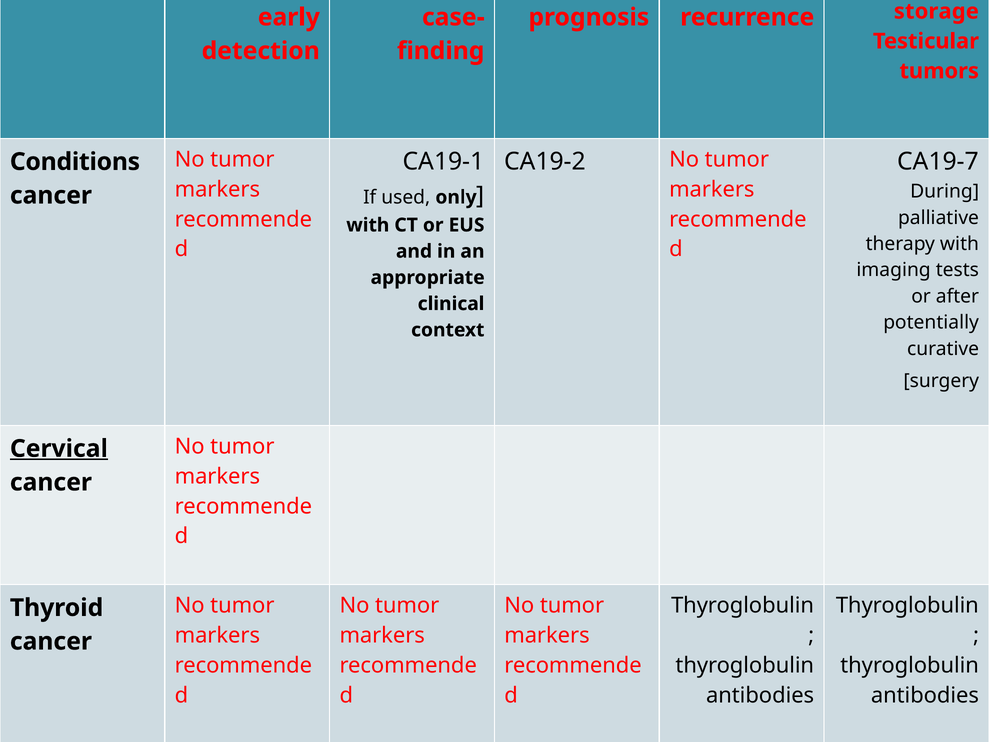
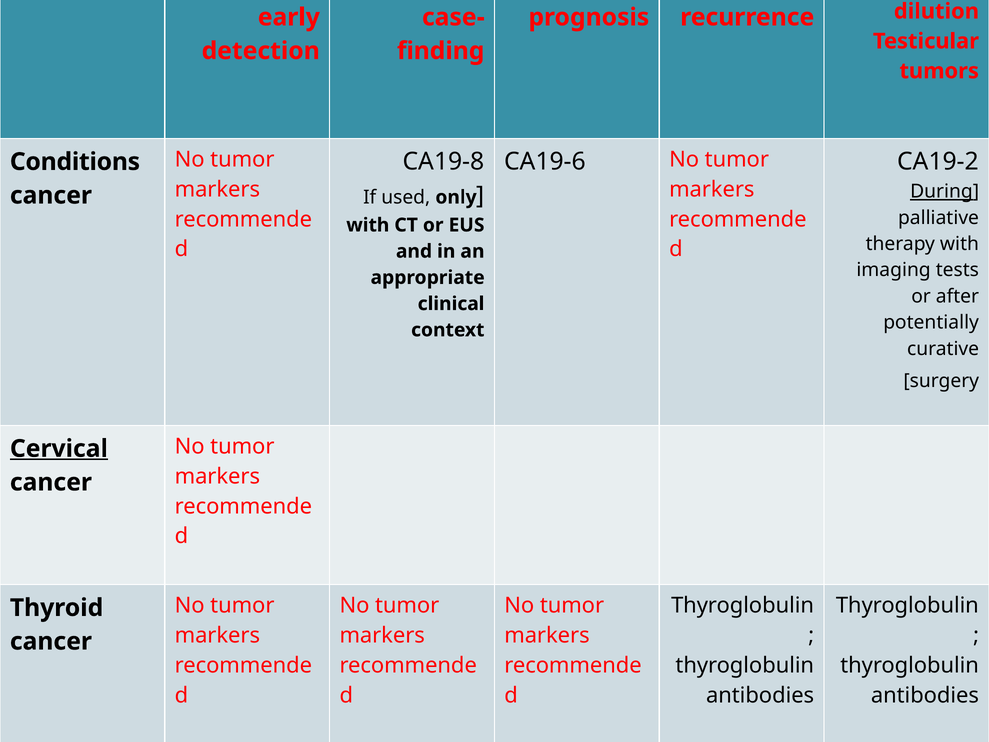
storage: storage -> dilution
CA19-1: CA19-1 -> CA19-8
CA19-2: CA19-2 -> CA19-6
CA19-7: CA19-7 -> CA19-2
During underline: none -> present
